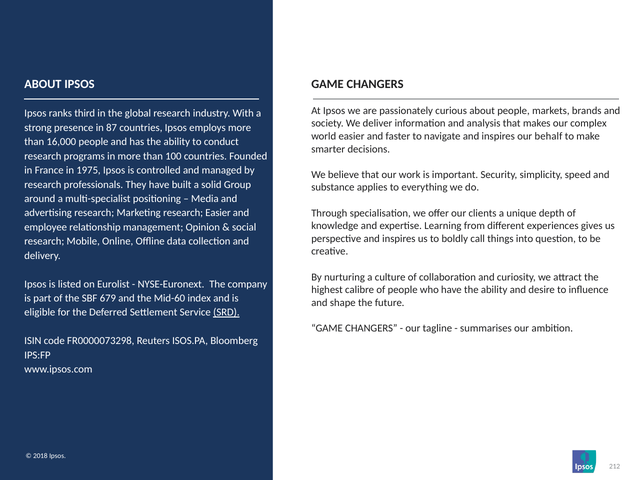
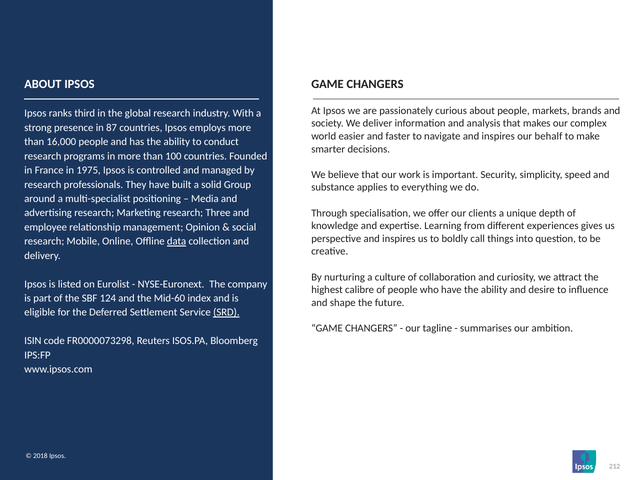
research Easier: Easier -> Three
data underline: none -> present
679: 679 -> 124
